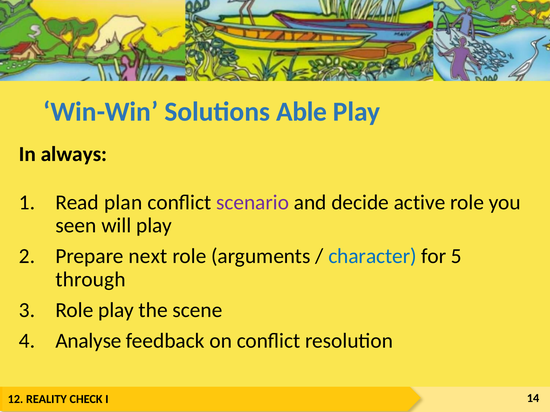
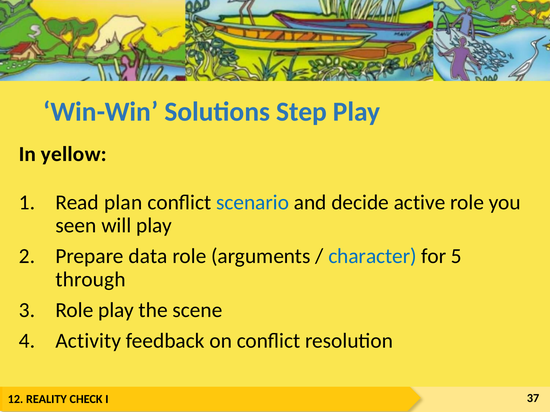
Able: Able -> Step
always: always -> yellow
scenario colour: purple -> blue
next: next -> data
Analyse: Analyse -> Activity
14: 14 -> 37
